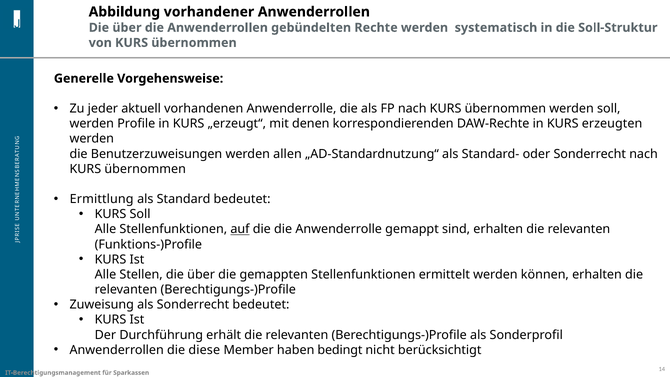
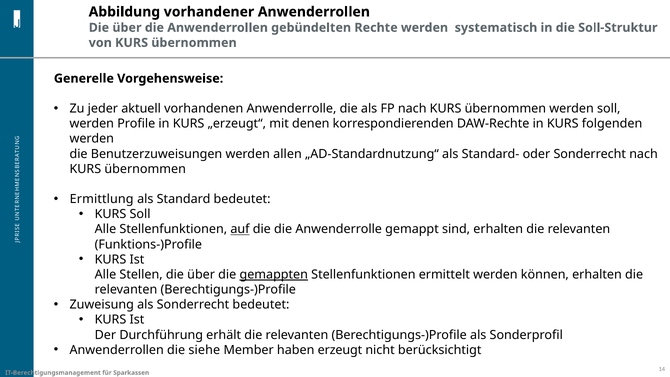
erzeugten: erzeugten -> folgenden
gemappten underline: none -> present
diese: diese -> siehe
bedingt: bedingt -> erzeugt
